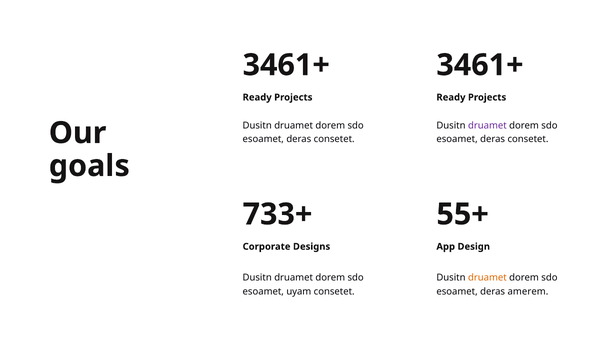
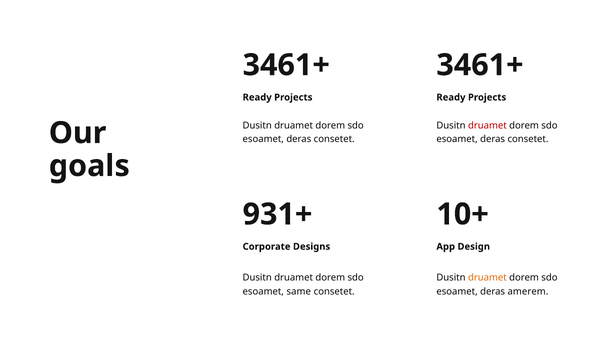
druamet at (487, 125) colour: purple -> red
733+: 733+ -> 931+
55+: 55+ -> 10+
uyam: uyam -> same
